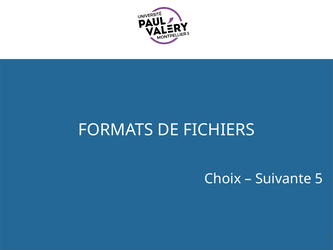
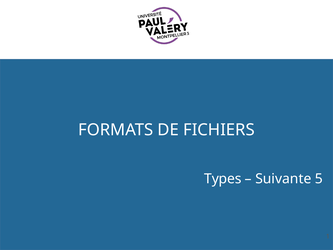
Choix: Choix -> Types
